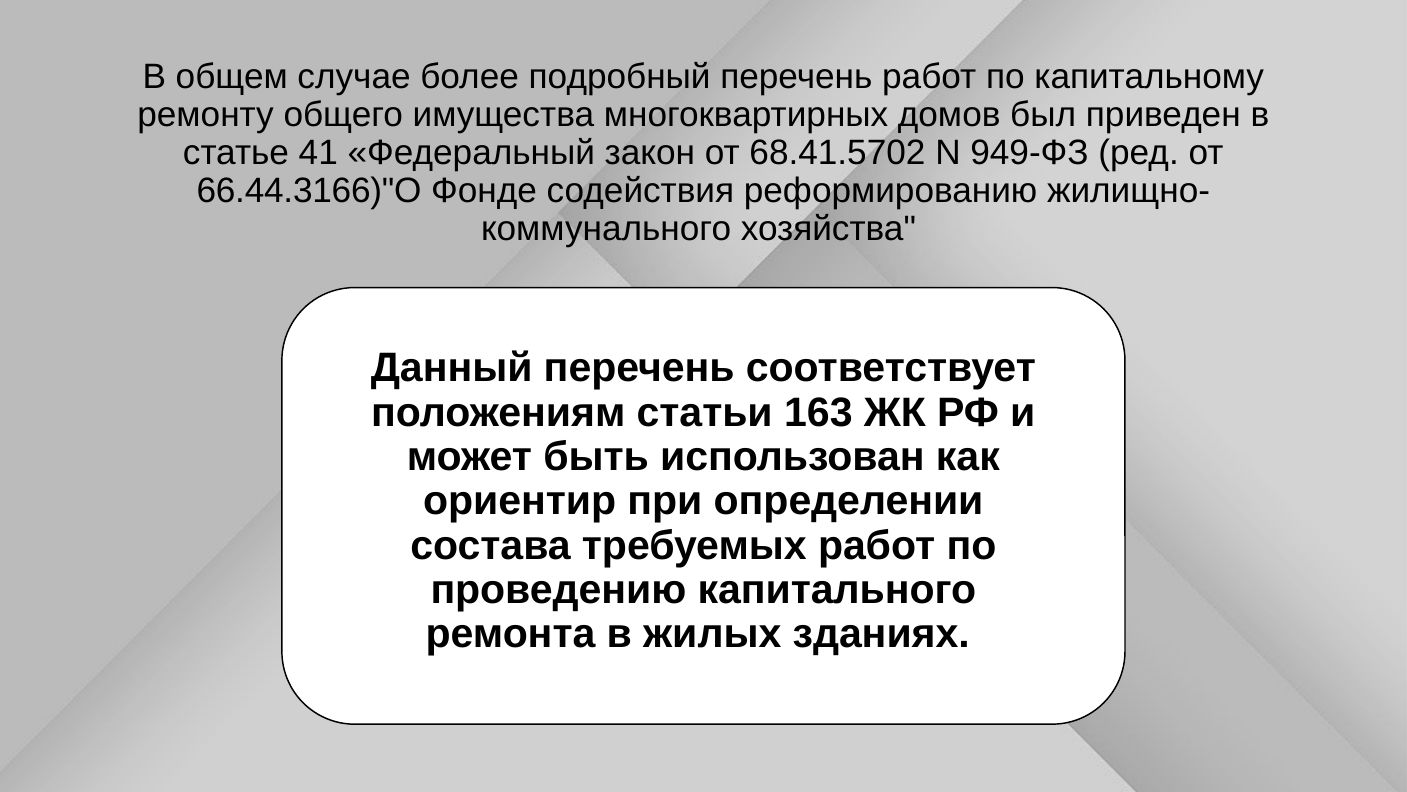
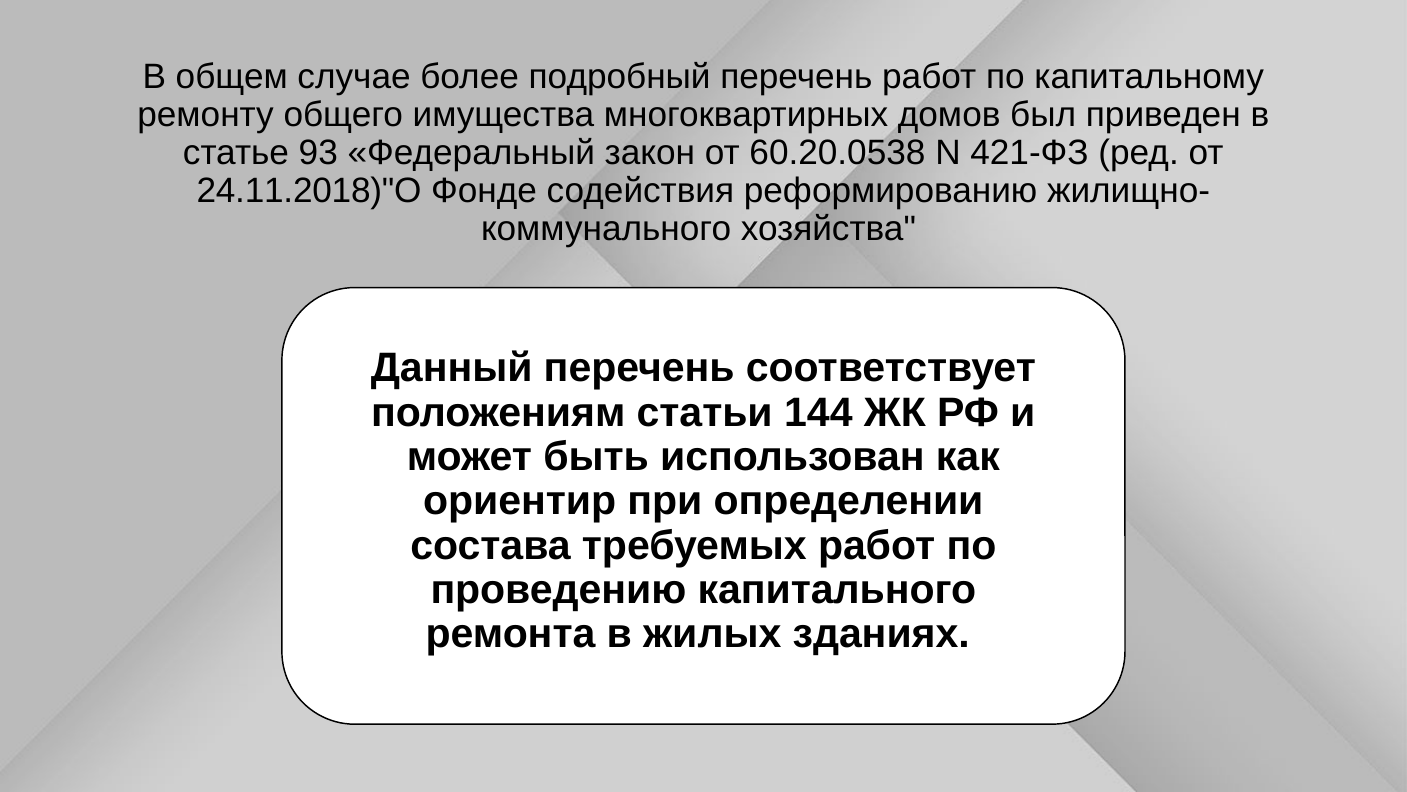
41: 41 -> 93
68.41.5702: 68.41.5702 -> 60.20.0538
949-ФЗ: 949-ФЗ -> 421-ФЗ
66.44.3166)"О: 66.44.3166)"О -> 24.11.2018)"О
163: 163 -> 144
